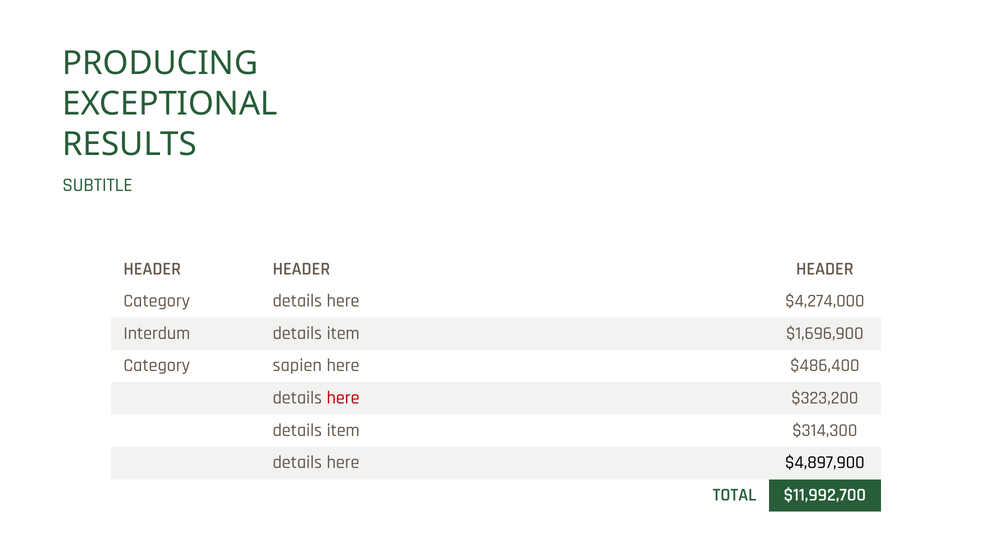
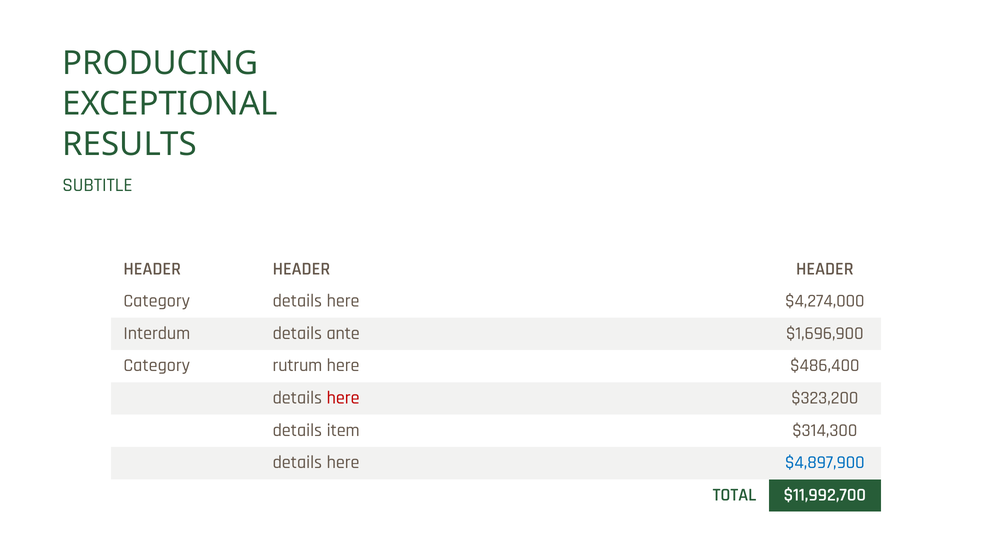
item at (343, 333): item -> ante
sapien: sapien -> rutrum
$4,897,900 colour: black -> blue
